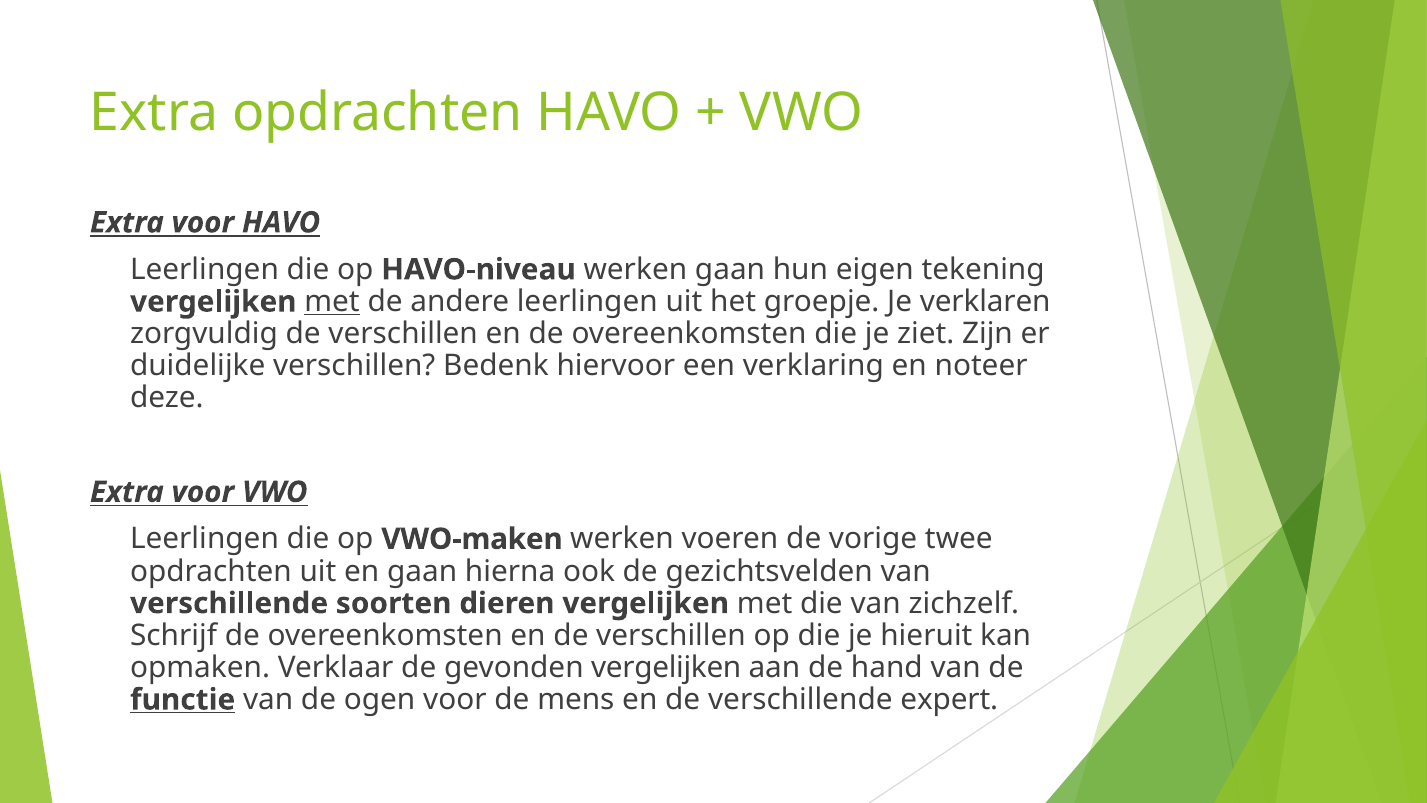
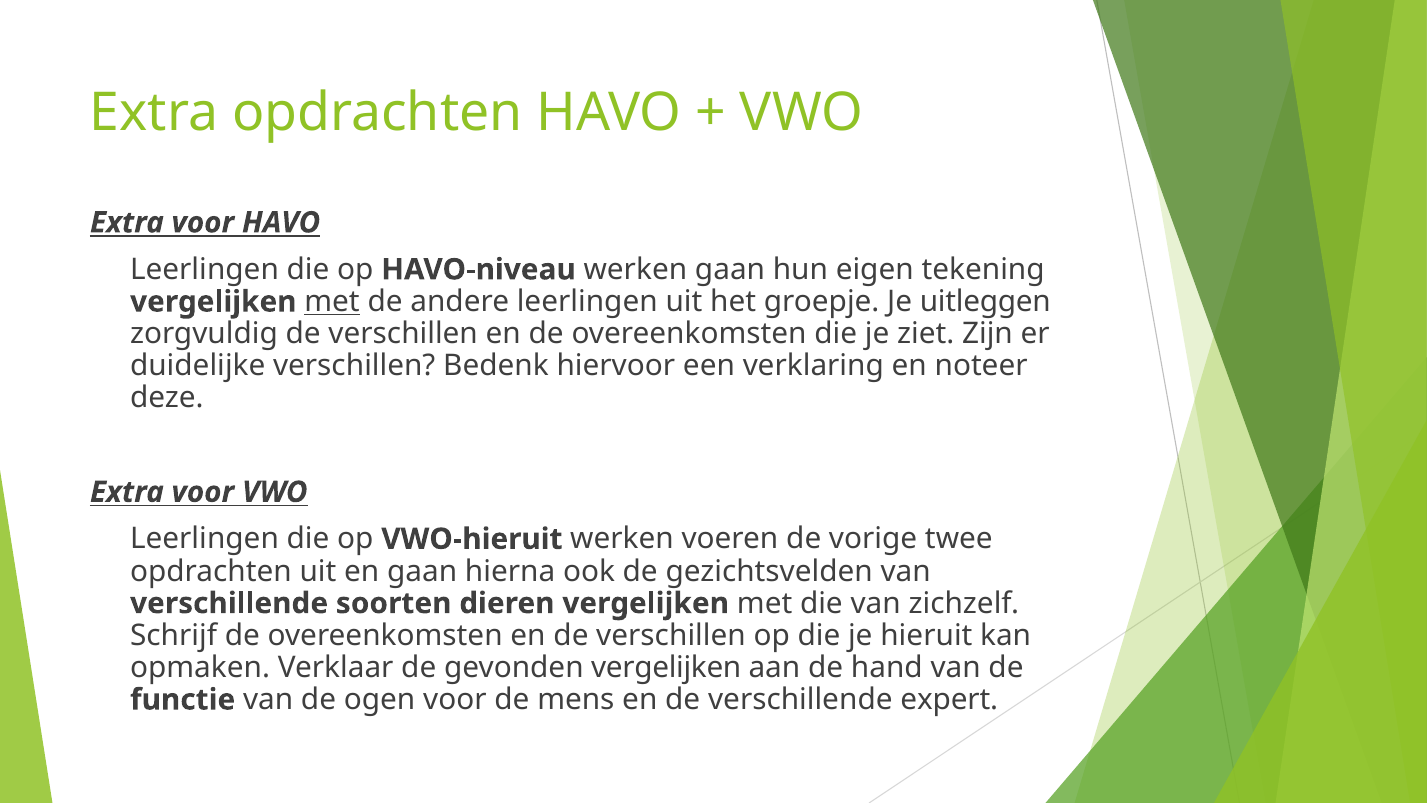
verklaren: verklaren -> uitleggen
VWO-maken: VWO-maken -> VWO-hieruit
functie underline: present -> none
